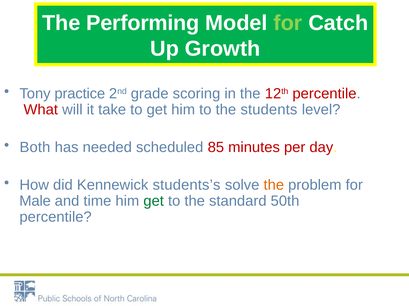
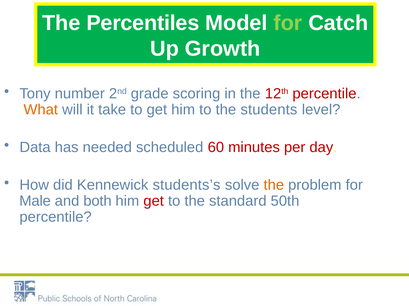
Performing: Performing -> Percentiles
practice: practice -> number
What colour: red -> orange
Both: Both -> Data
85: 85 -> 60
time: time -> both
get at (154, 201) colour: green -> red
